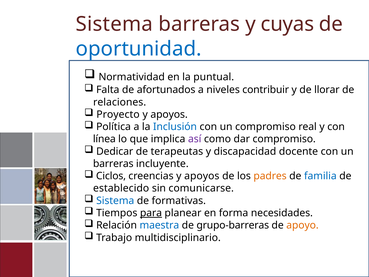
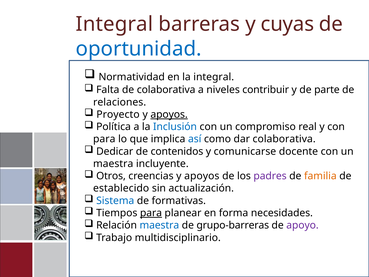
Sistema at (114, 24): Sistema -> Integral
la puntual: puntual -> integral
de afortunados: afortunados -> colaborativa
llorar: llorar -> parte
apoyos at (169, 114) underline: none -> present
línea at (104, 139): línea -> para
así colour: purple -> blue
dar compromiso: compromiso -> colaborativa
terapeutas: terapeutas -> contenidos
discapacidad: discapacidad -> comunicarse
barreras at (113, 164): barreras -> maestra
Ciclos: Ciclos -> Otros
padres colour: orange -> purple
familia colour: blue -> orange
comunicarse: comunicarse -> actualización
apoyo colour: orange -> purple
